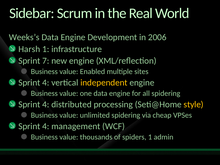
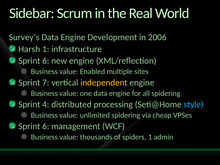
Weeks’s: Weeks’s -> Survey’s
7 at (46, 61): 7 -> 6
4 at (46, 83): 4 -> 7
style colour: yellow -> light blue
4 at (46, 126): 4 -> 6
